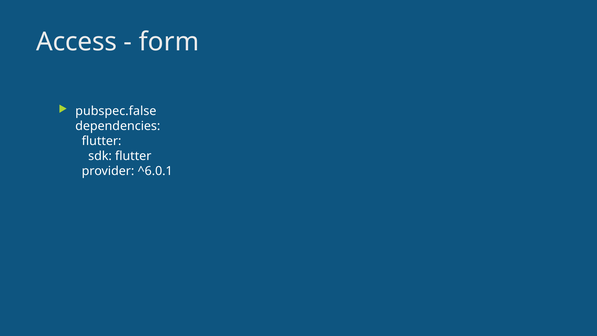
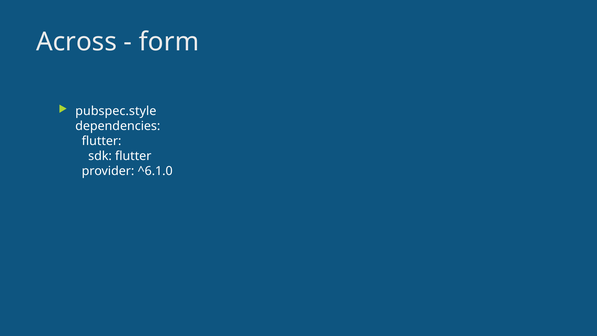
Access: Access -> Across
pubspec.false: pubspec.false -> pubspec.style
^6.0.1: ^6.0.1 -> ^6.1.0
